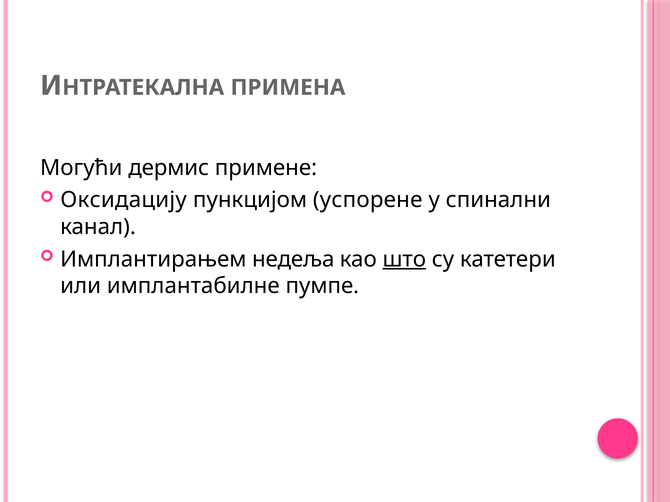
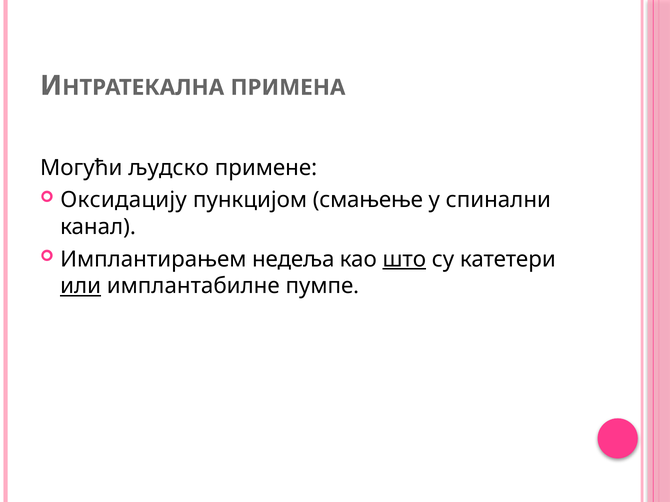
дермис: дермис -> људско
успорене: успорене -> смањење
или underline: none -> present
